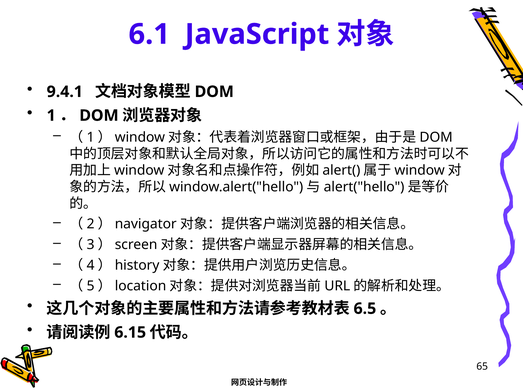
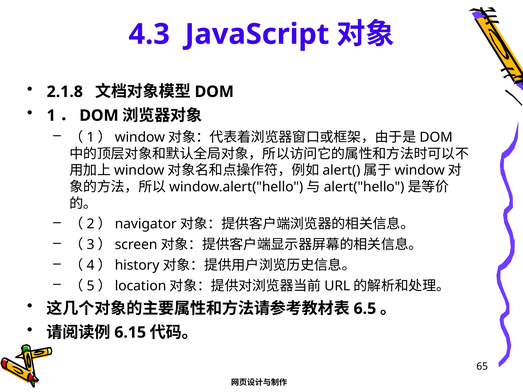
6.1: 6.1 -> 4.3
9.4.1: 9.4.1 -> 2.1.8
